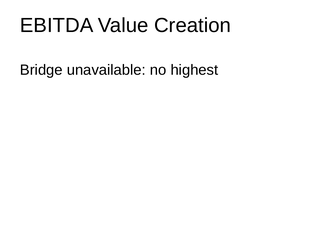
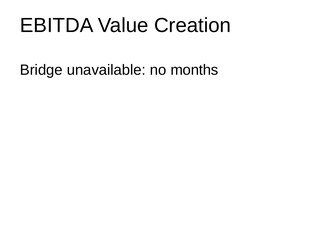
highest: highest -> months
